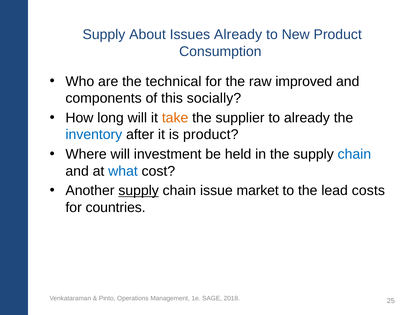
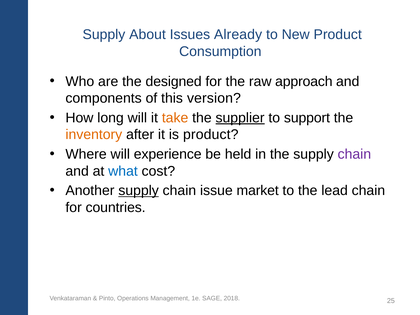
technical: technical -> designed
improved: improved -> approach
socially: socially -> version
supplier underline: none -> present
to already: already -> support
inventory colour: blue -> orange
investment: investment -> experience
chain at (354, 154) colour: blue -> purple
lead costs: costs -> chain
